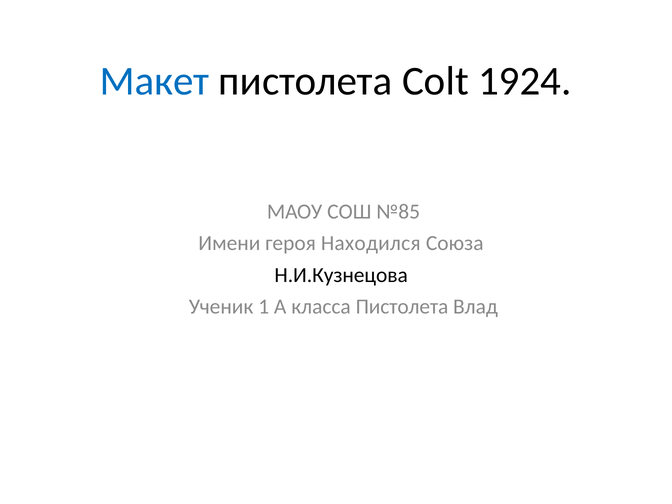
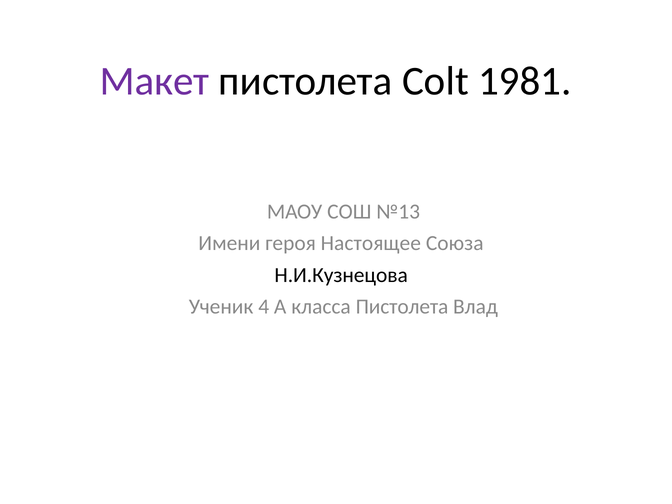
Макет colour: blue -> purple
1924: 1924 -> 1981
№85: №85 -> №13
Находился: Находился -> Настоящее
1: 1 -> 4
